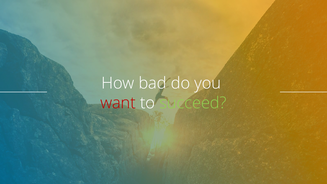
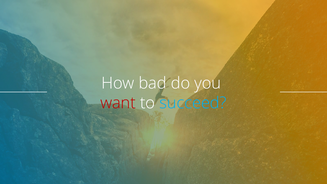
succeed colour: light green -> light blue
